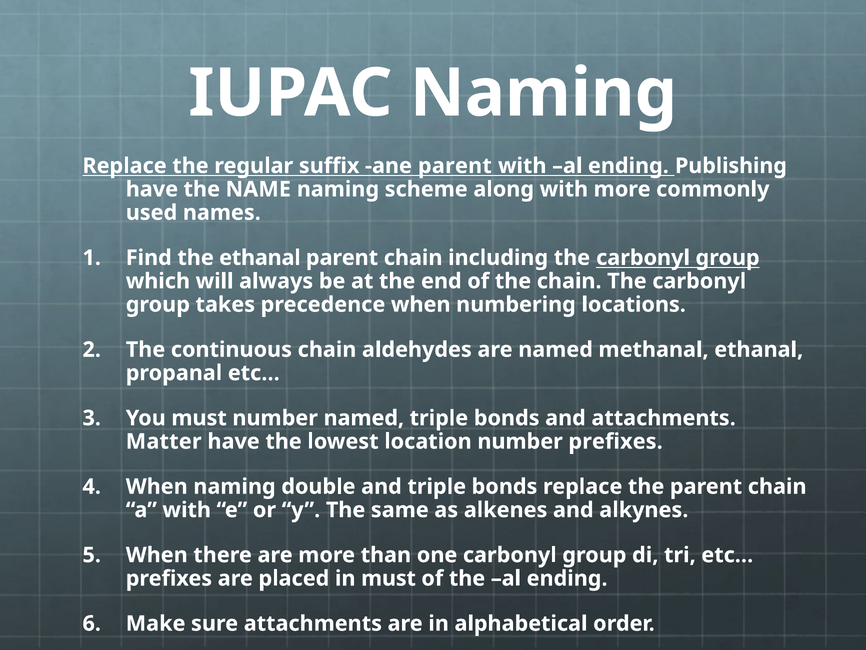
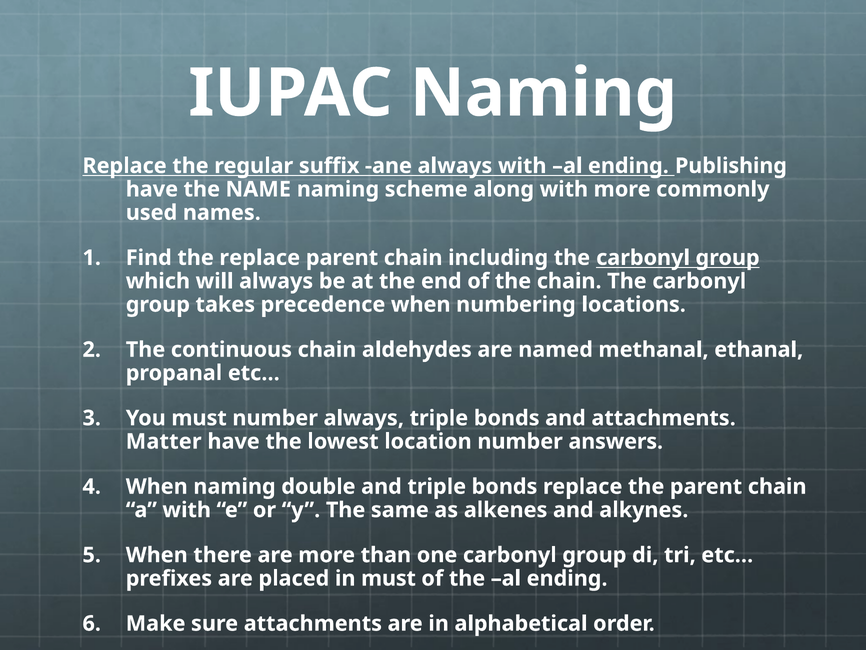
ane parent: parent -> always
the ethanal: ethanal -> replace
number named: named -> always
number prefixes: prefixes -> answers
